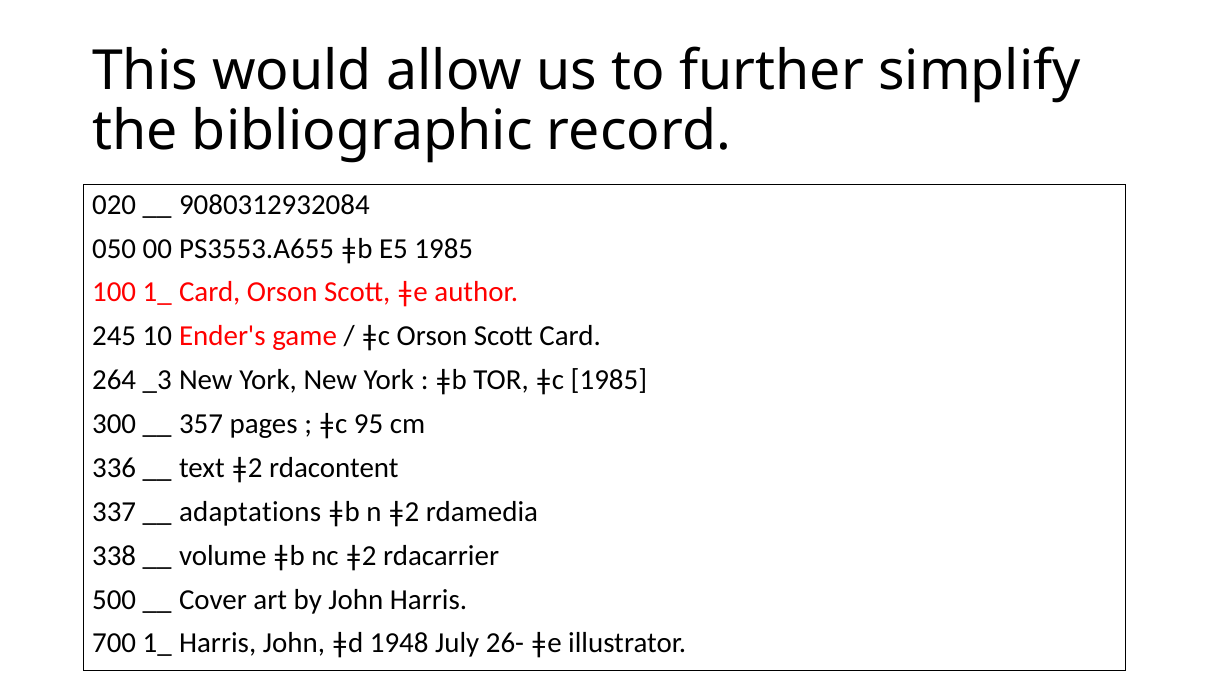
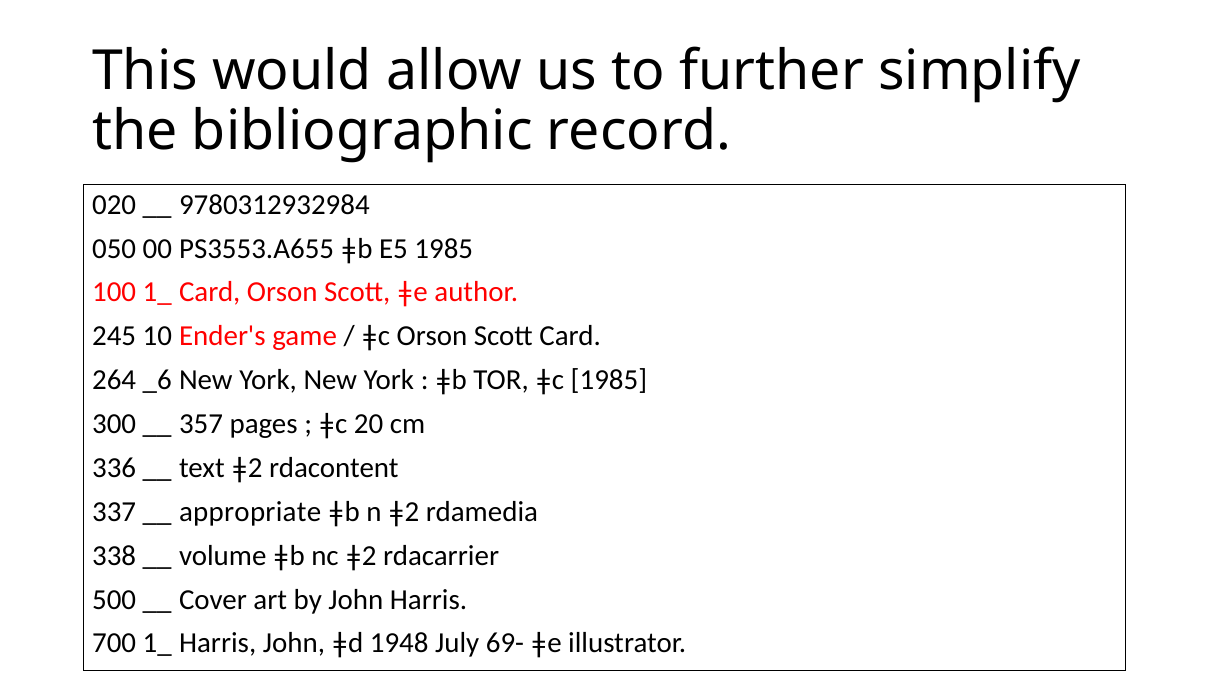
9080312932084: 9080312932084 -> 9780312932984
_3: _3 -> _6
95: 95 -> 20
adaptations: adaptations -> appropriate
26-: 26- -> 69-
